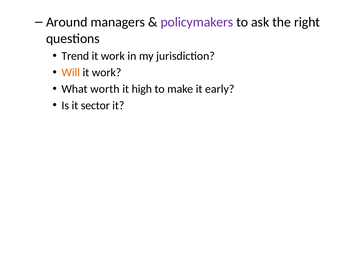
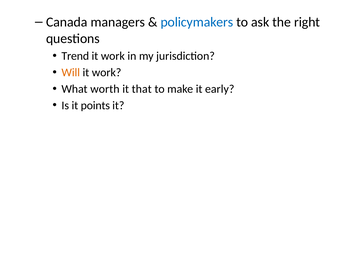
Around: Around -> Canada
policymakers colour: purple -> blue
high: high -> that
sector: sector -> points
